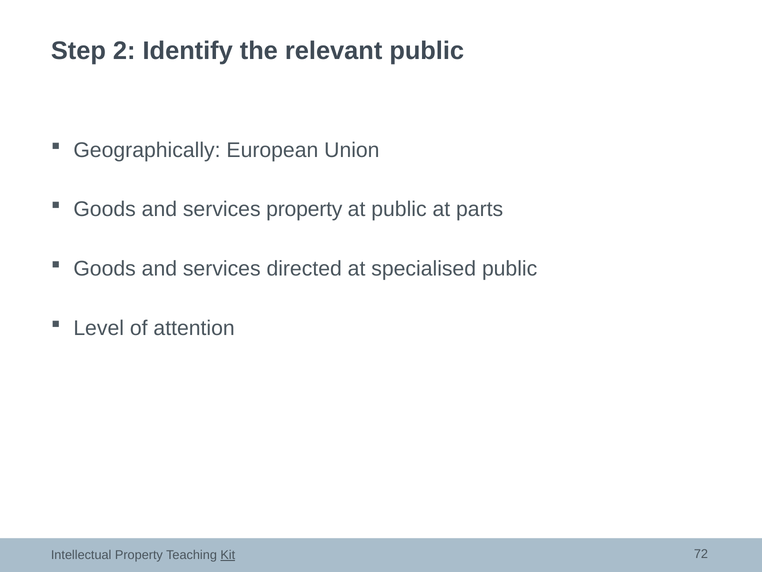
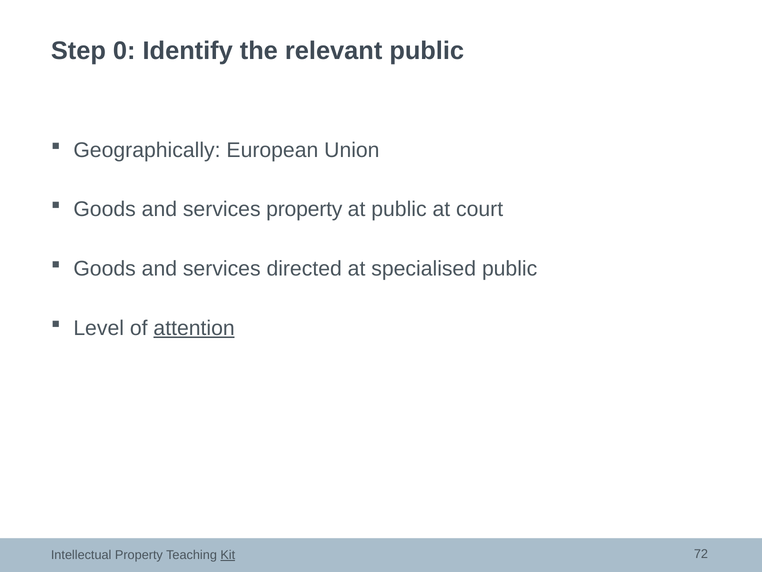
2: 2 -> 0
parts: parts -> court
attention underline: none -> present
